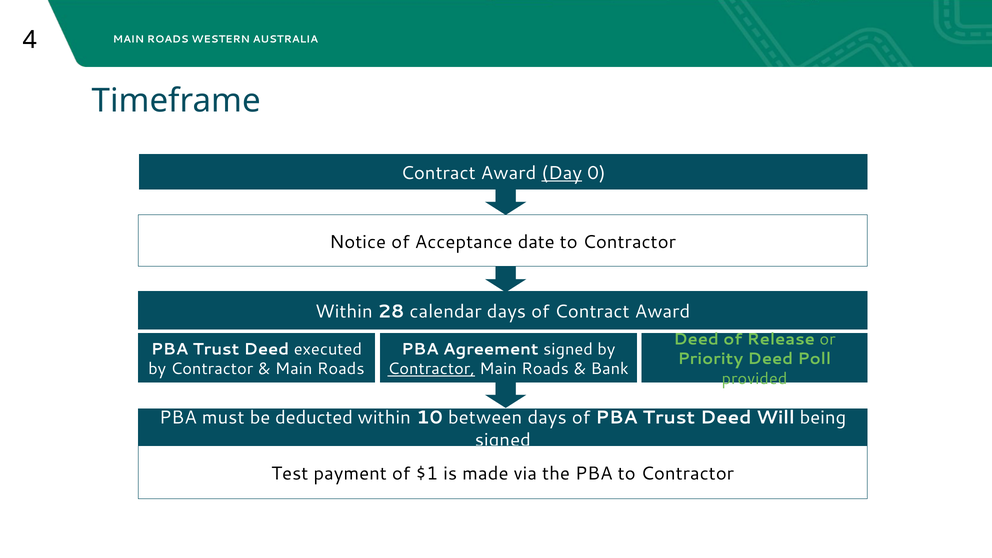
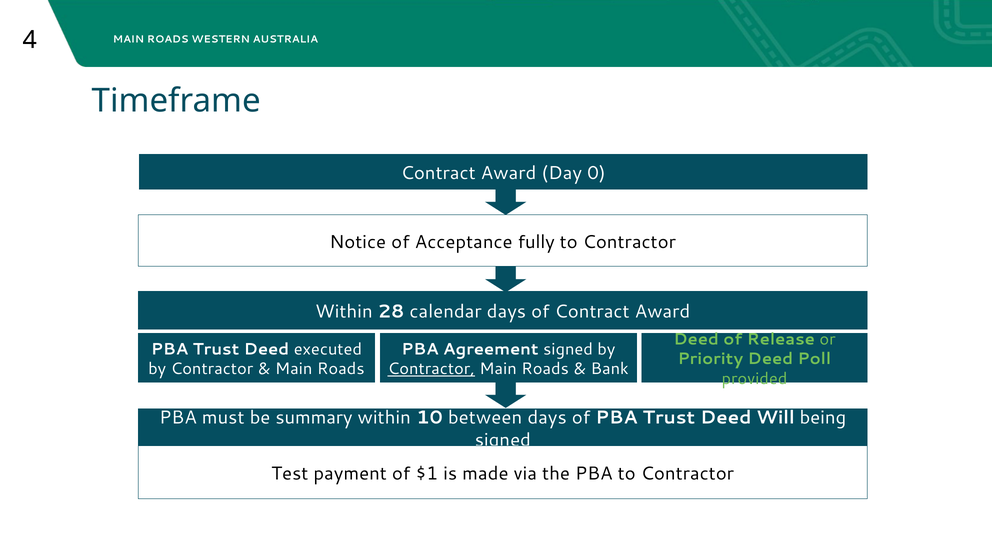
Day underline: present -> none
date: date -> fully
deducted: deducted -> summary
